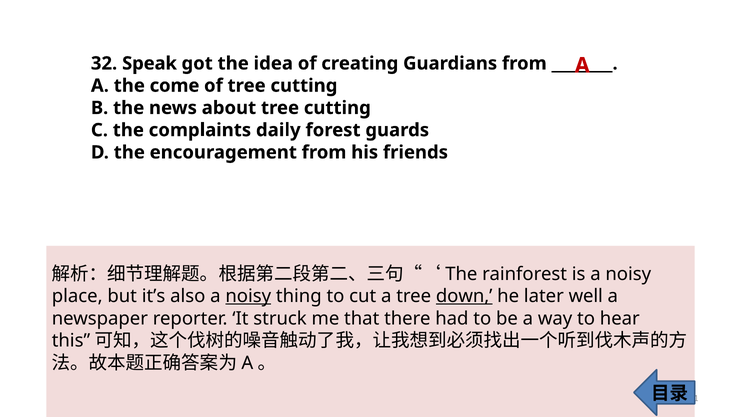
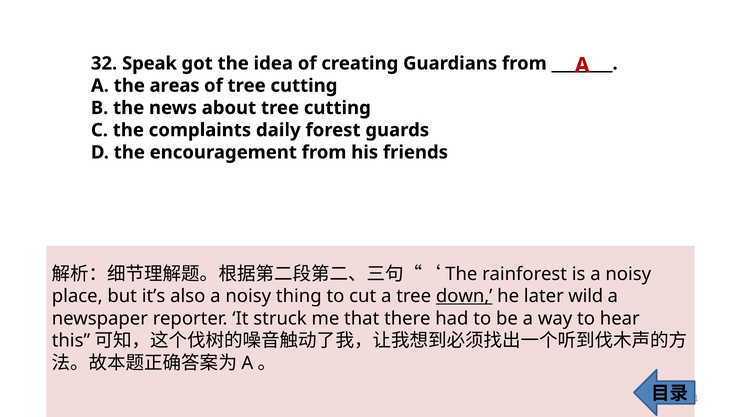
come: come -> areas
noisy at (248, 296) underline: present -> none
well: well -> wild
